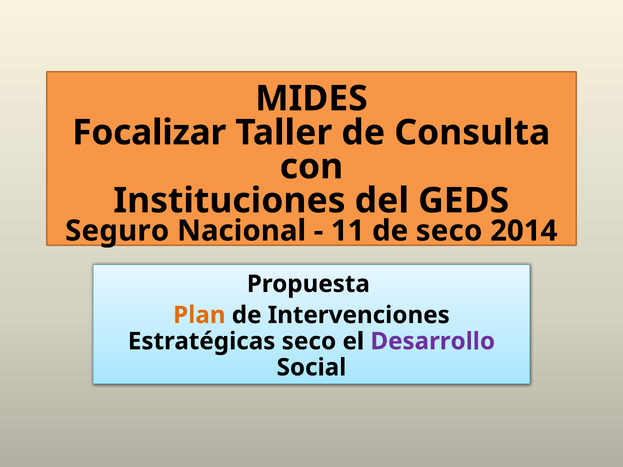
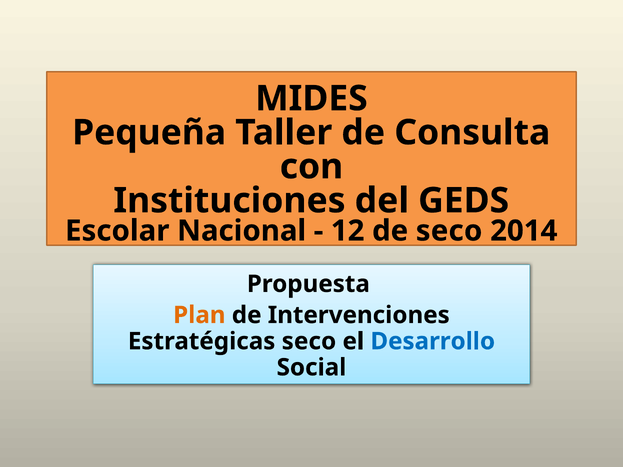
Focalizar: Focalizar -> Pequeña
Seguro: Seguro -> Escolar
11: 11 -> 12
Desarrollo colour: purple -> blue
